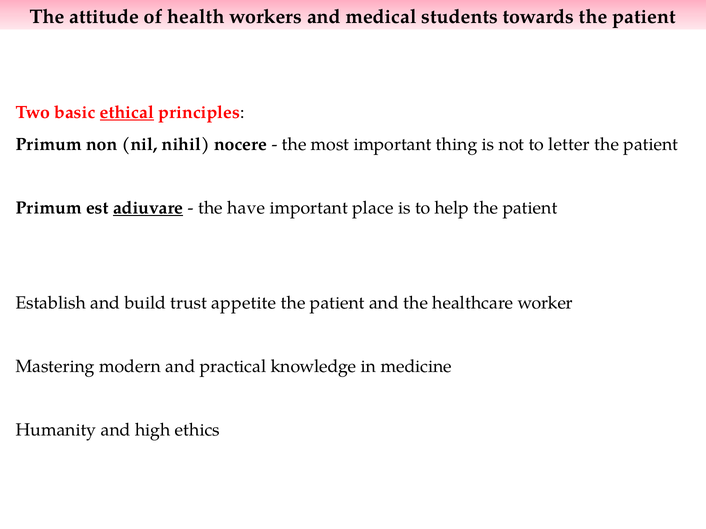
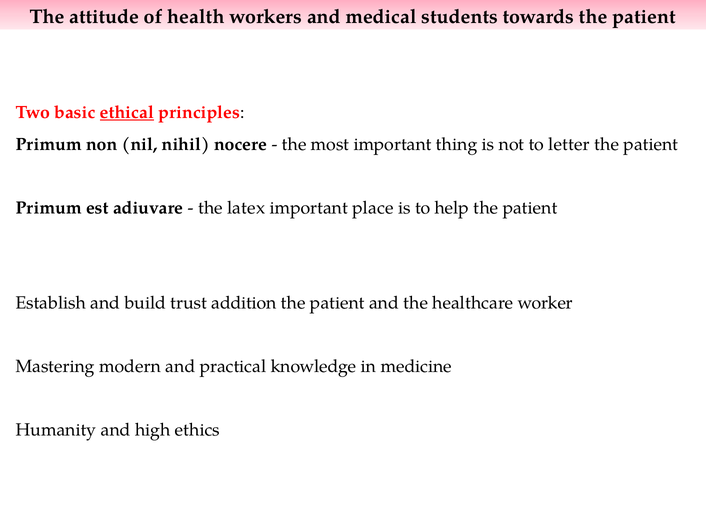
adiuvare underline: present -> none
have: have -> latex
appetite: appetite -> addition
